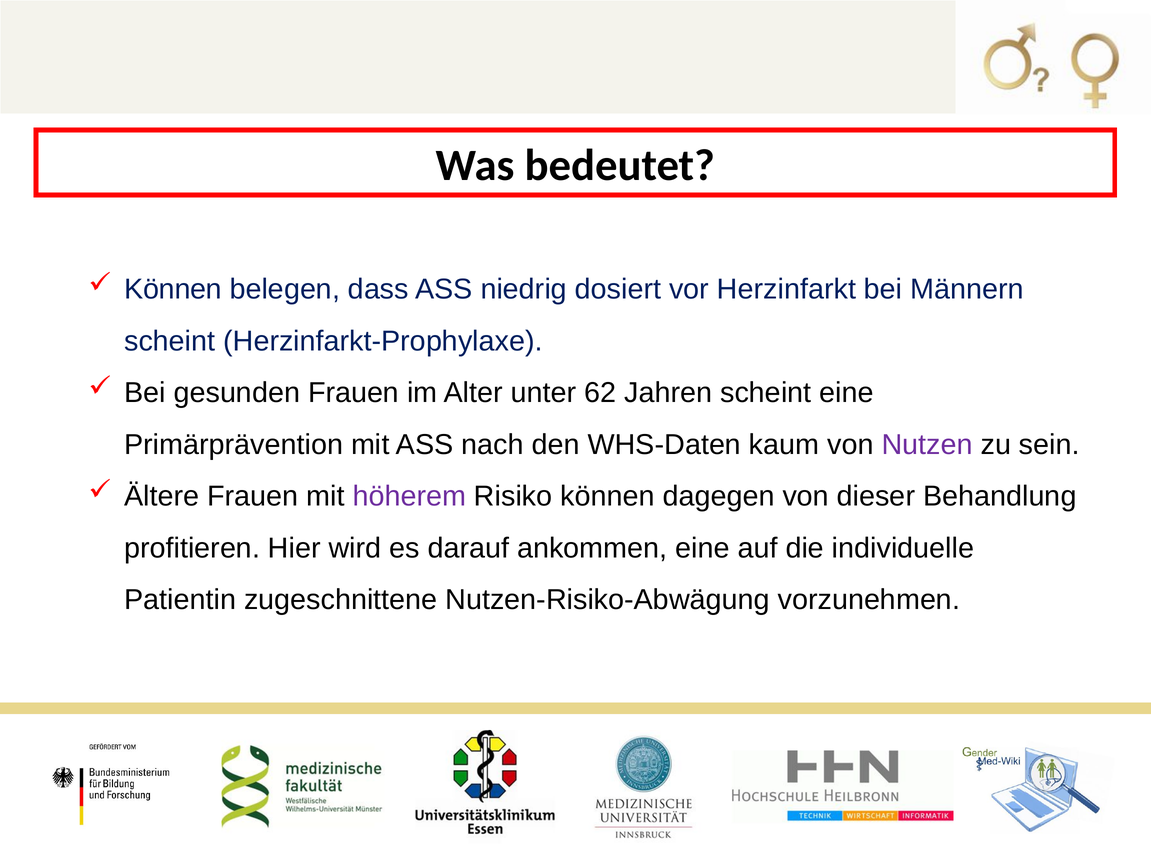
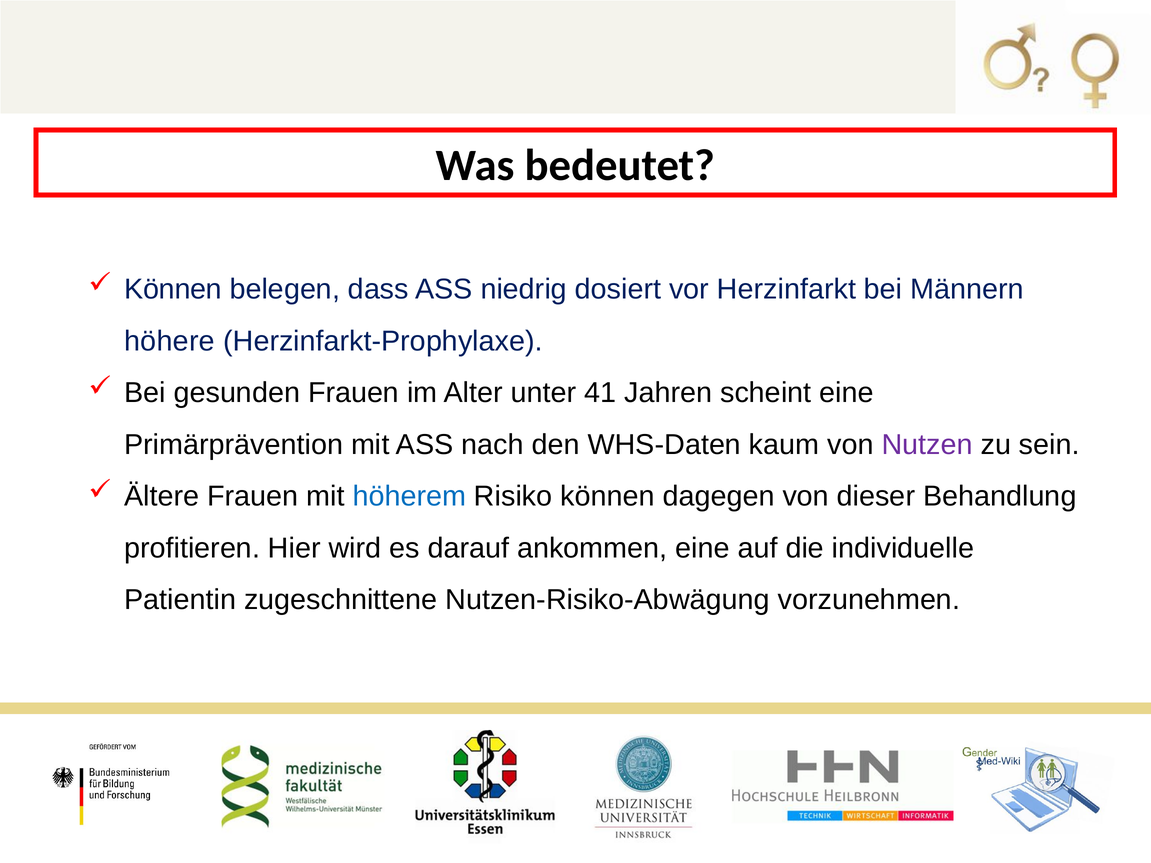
scheint at (170, 341): scheint -> höhere
62: 62 -> 41
höherem colour: purple -> blue
